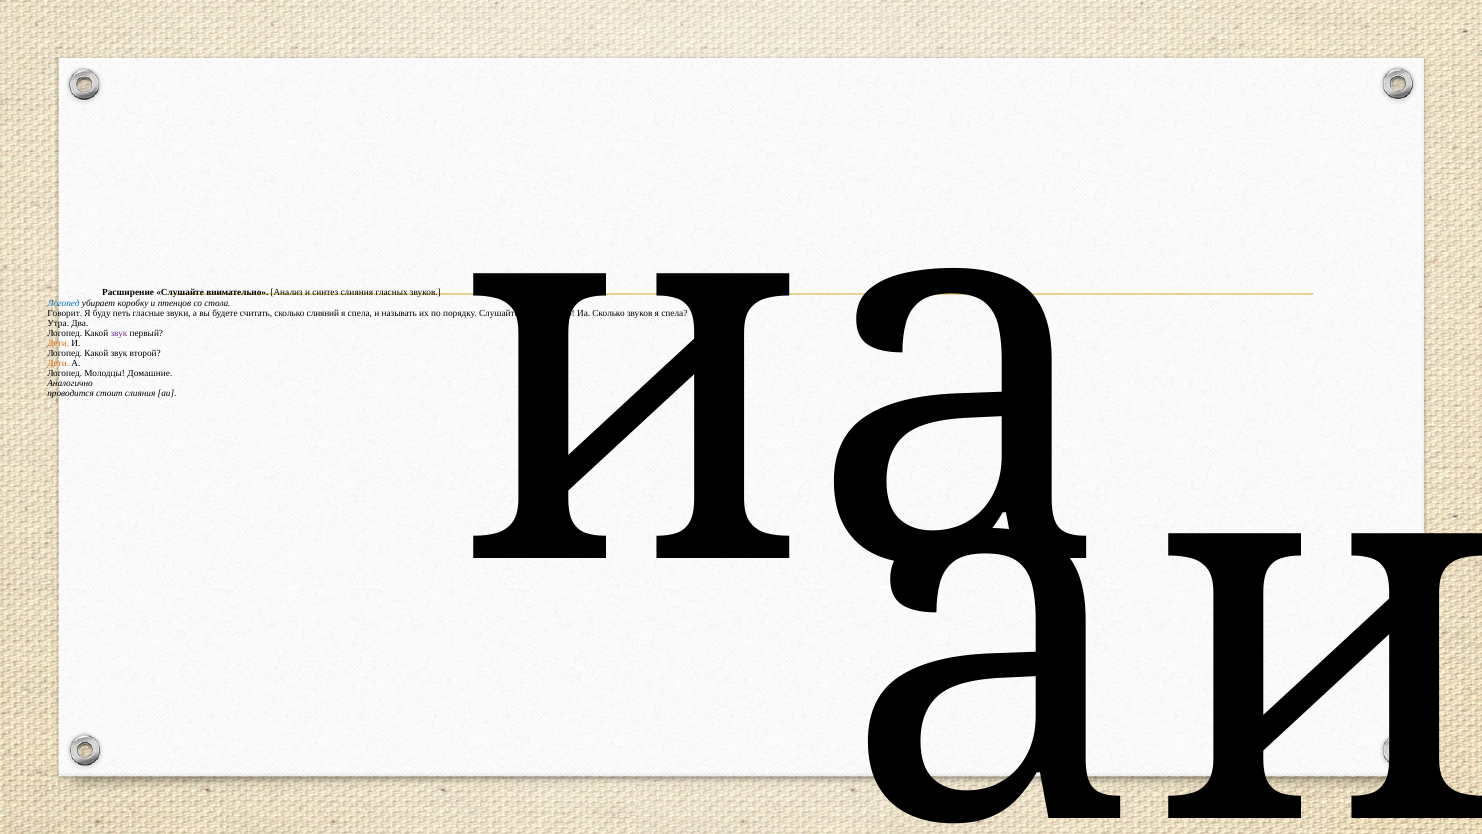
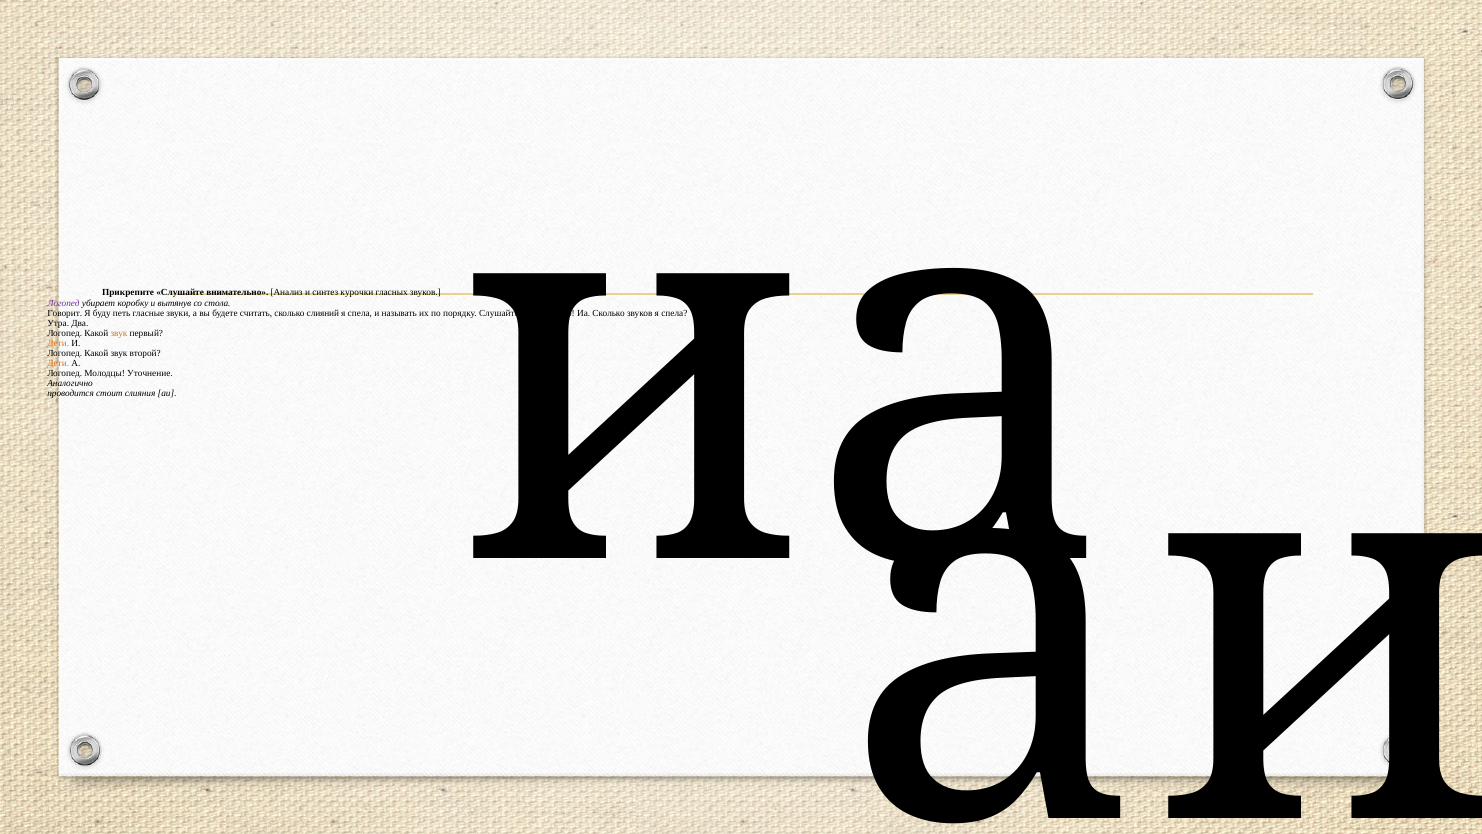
Расширение: Расширение -> Прикрепите
синтез слияния: слияния -> курочки
Логопед at (63, 303) colour: blue -> purple
птенцов: птенцов -> вытянув
звук at (119, 333) colour: purple -> orange
Домашние: Домашние -> Уточнение
